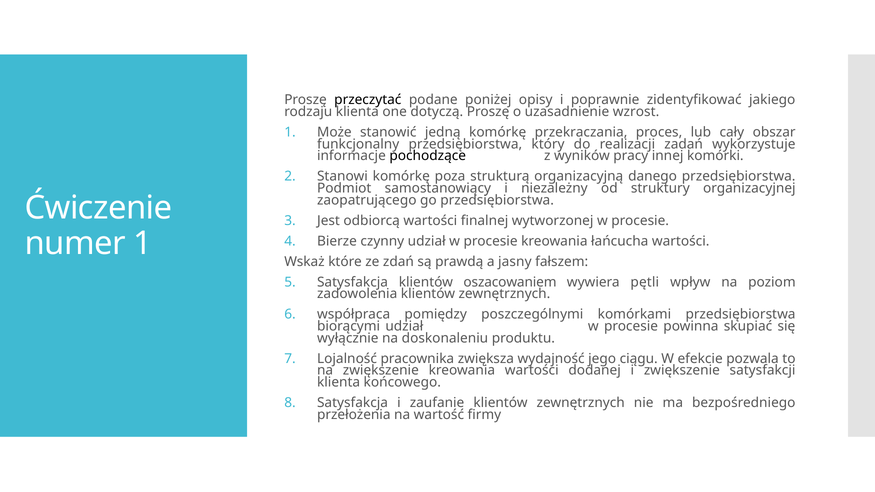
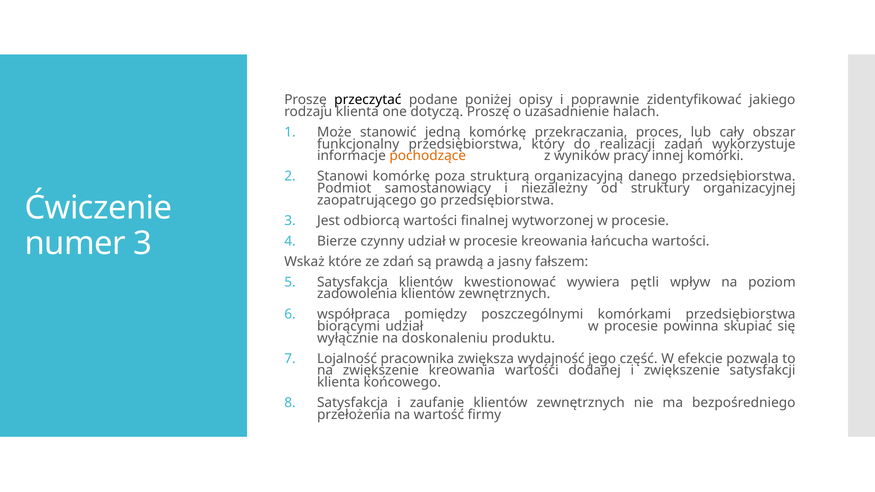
wzrost: wzrost -> halach
pochodzące colour: black -> orange
numer 1: 1 -> 3
oszacowaniem: oszacowaniem -> kwestionować
ciągu: ciągu -> część
